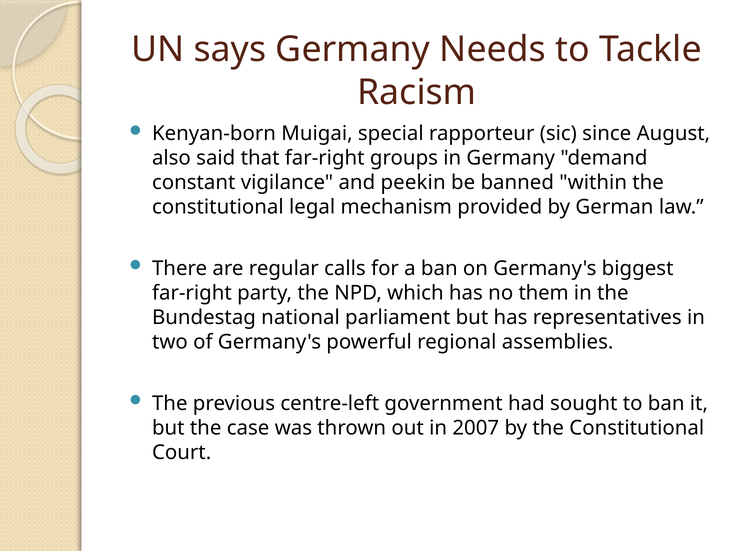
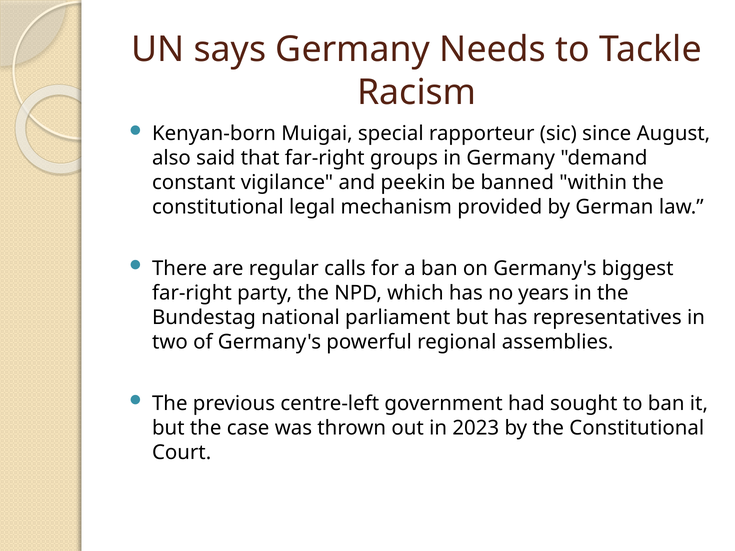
them: them -> years
2007: 2007 -> 2023
